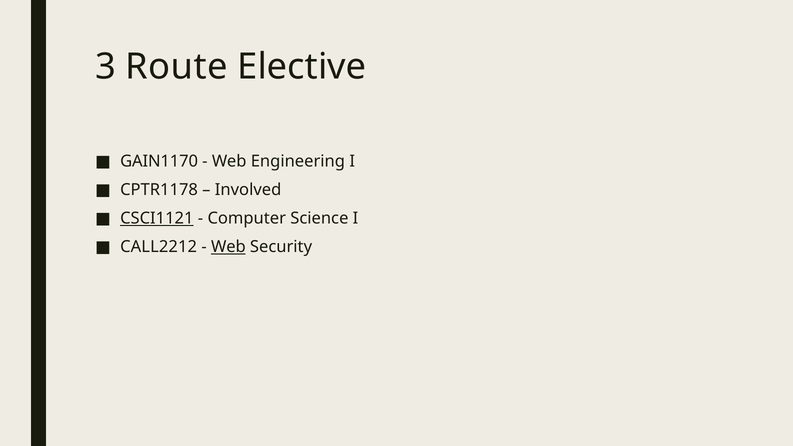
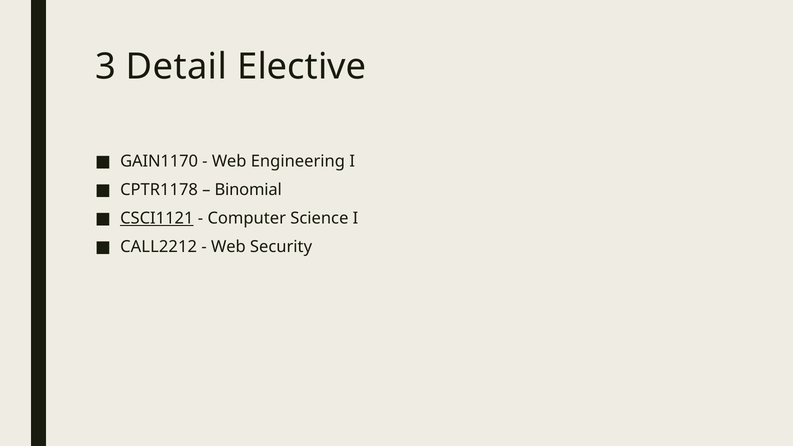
Route: Route -> Detail
Involved: Involved -> Binomial
Web at (228, 247) underline: present -> none
